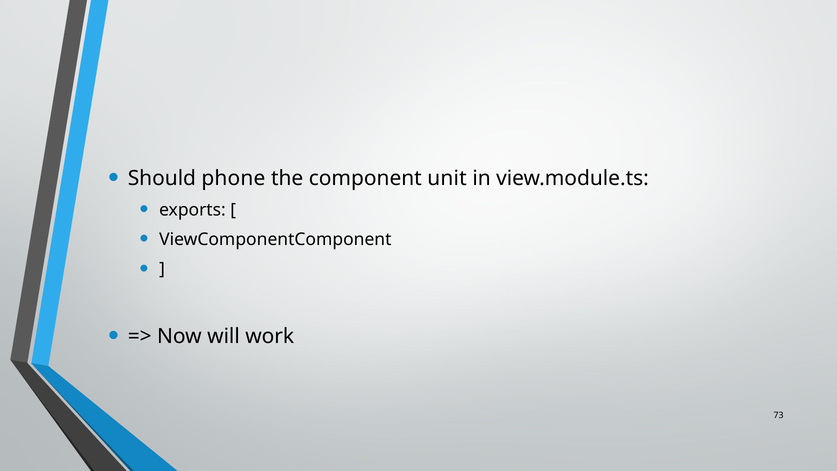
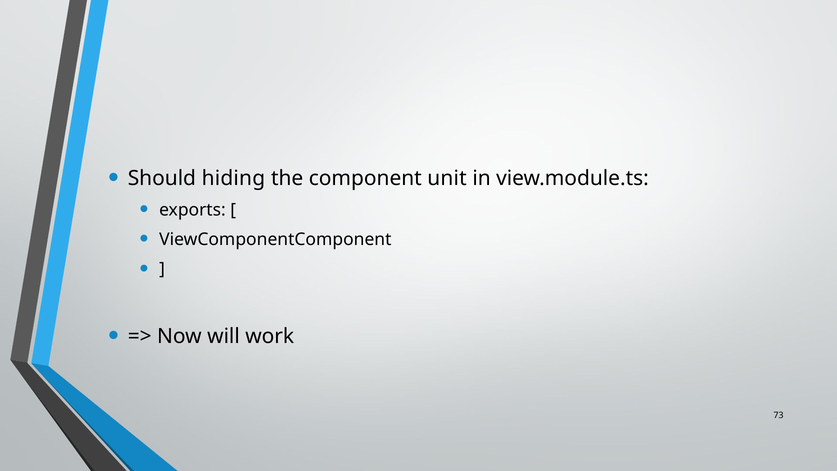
phone: phone -> hiding
